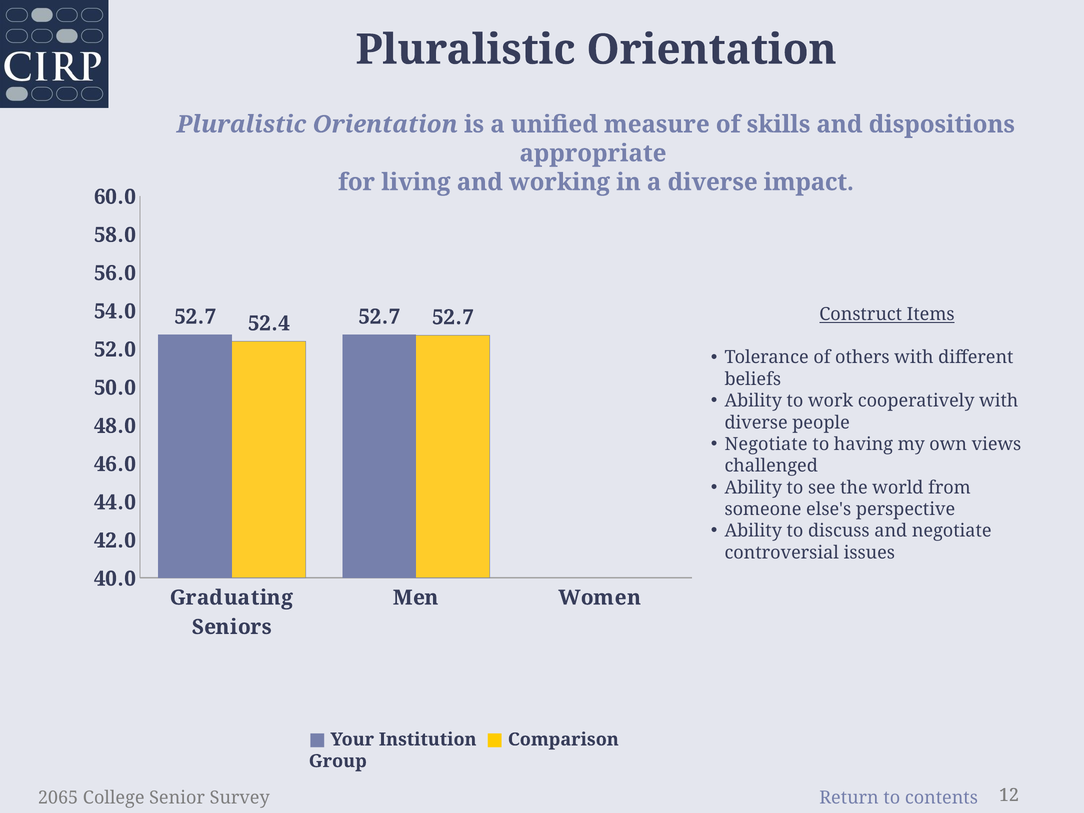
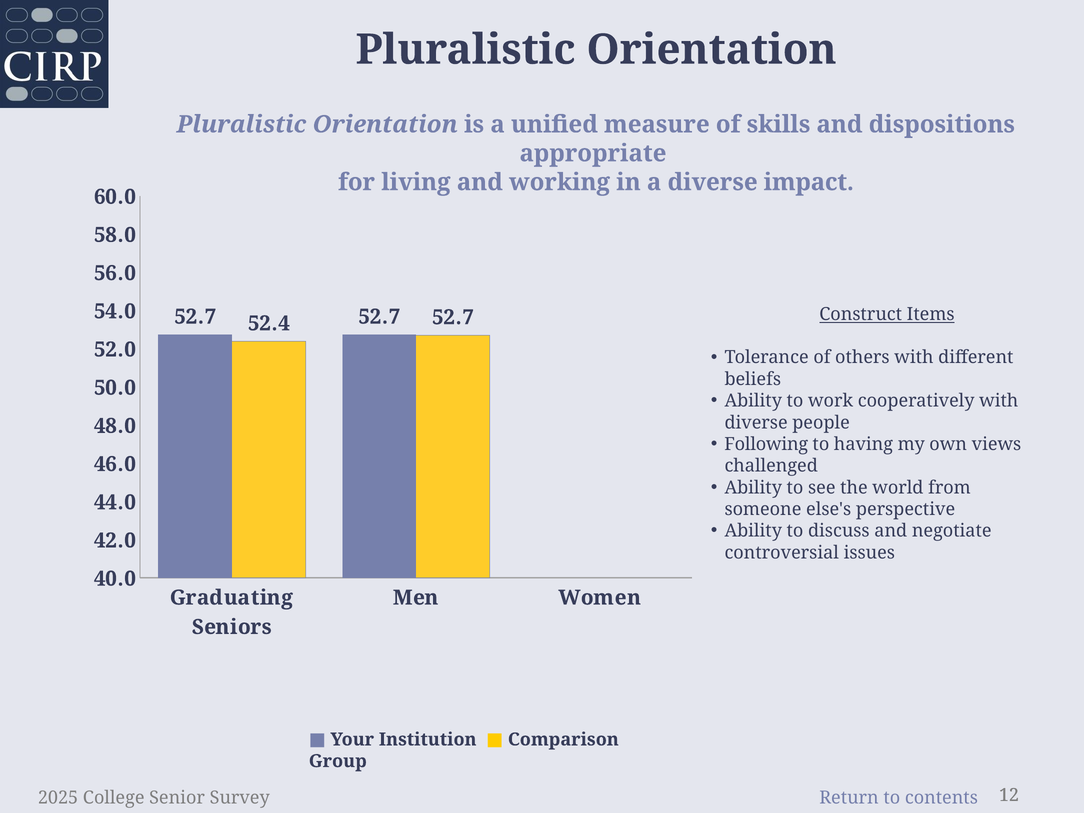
Negotiate at (766, 444): Negotiate -> Following
2065: 2065 -> 2025
